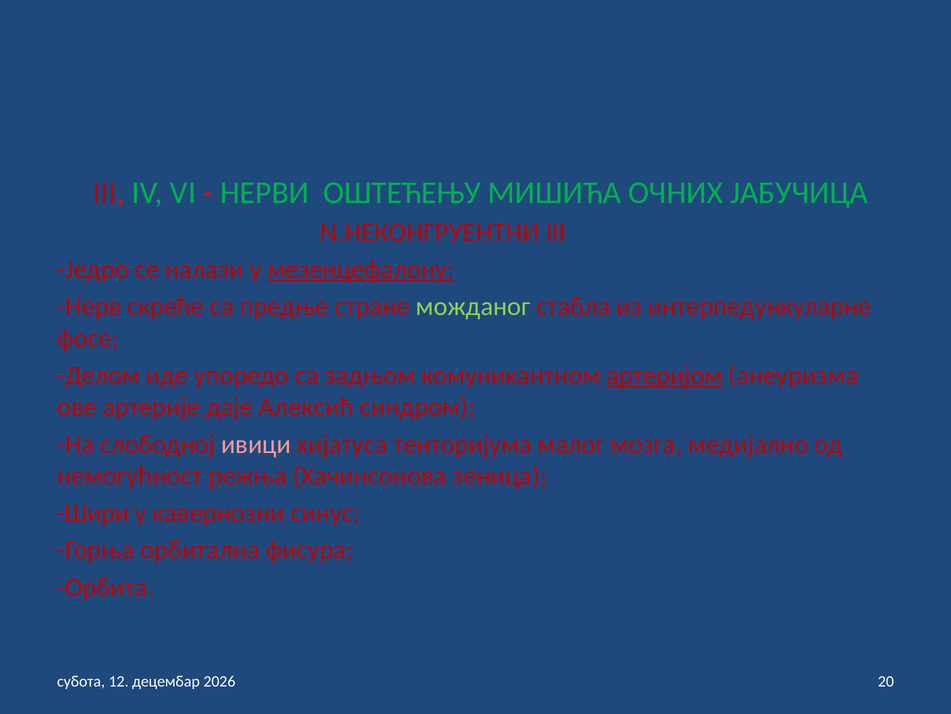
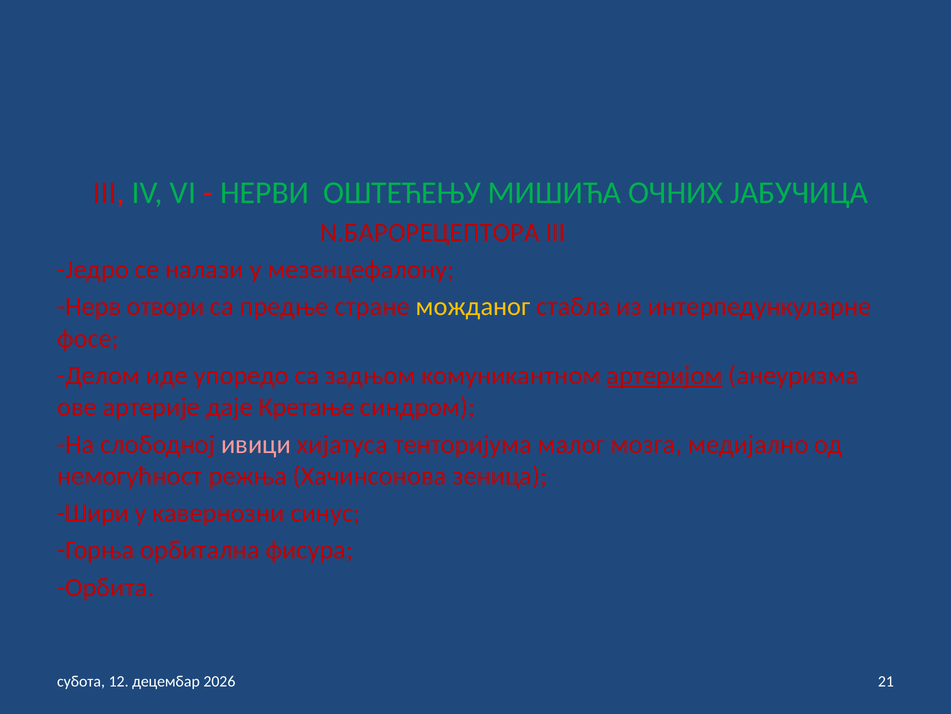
N.НЕКОНГРУЕНТНИ: N.НЕКОНГРУЕНТНИ -> N.БАРОРЕЦЕПТОРА
мезенцефалону underline: present -> none
скреће: скреће -> отвори
можданог colour: light green -> yellow
Алексић: Алексић -> Кретање
20: 20 -> 21
